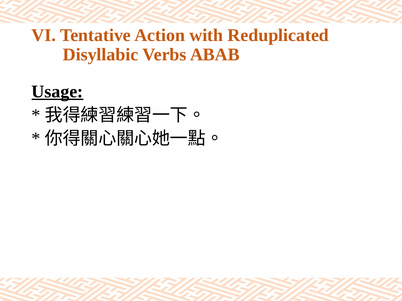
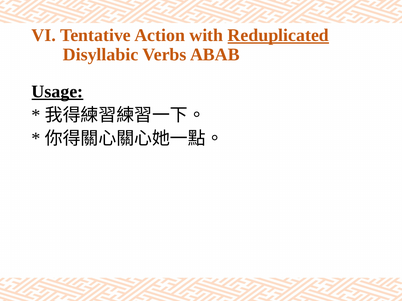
Reduplicated underline: none -> present
